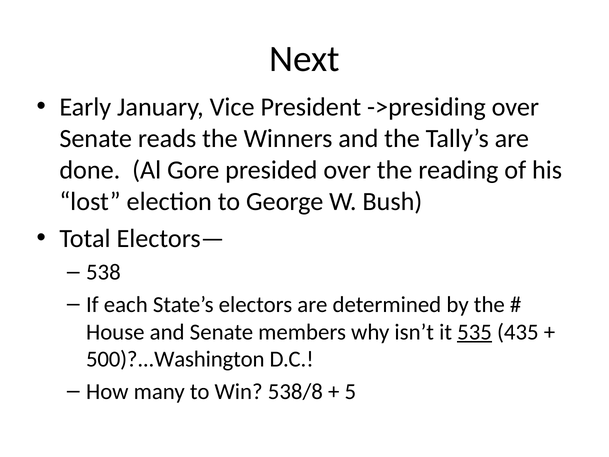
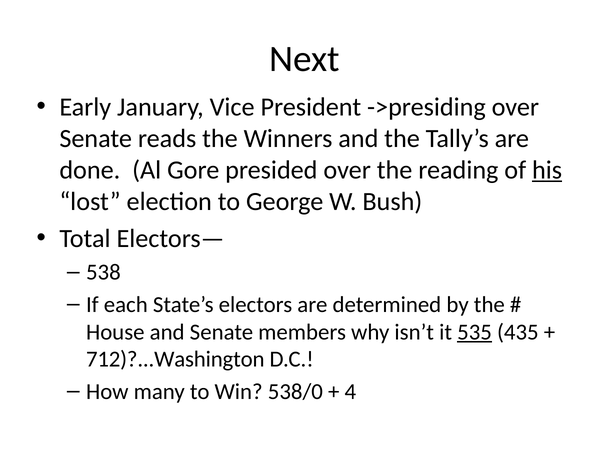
his underline: none -> present
500)?...Washington: 500)?...Washington -> 712)?...Washington
538/8: 538/8 -> 538/0
5: 5 -> 4
